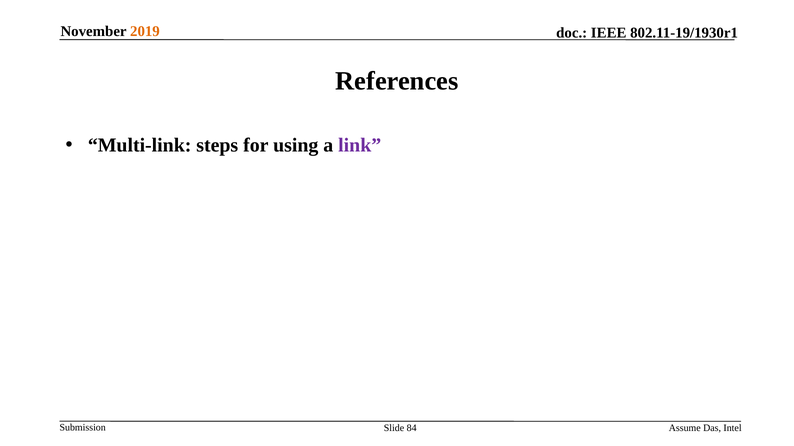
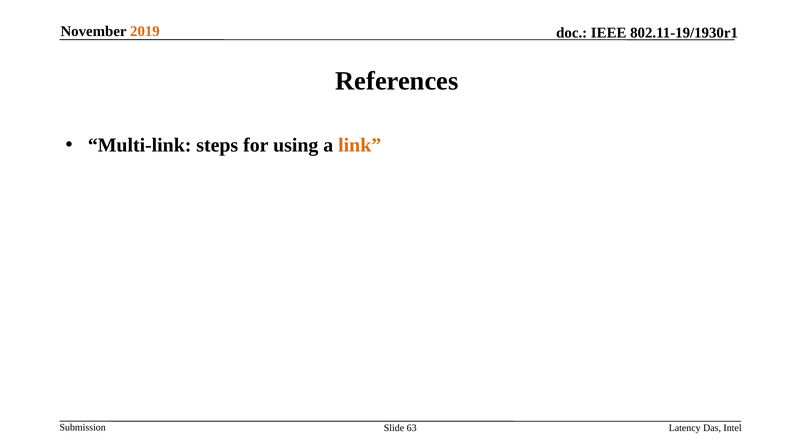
link colour: purple -> orange
84: 84 -> 63
Assume: Assume -> Latency
